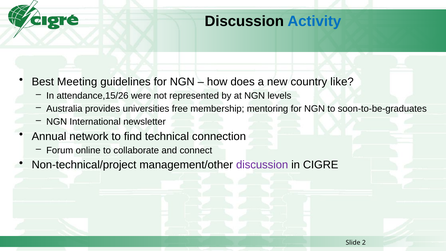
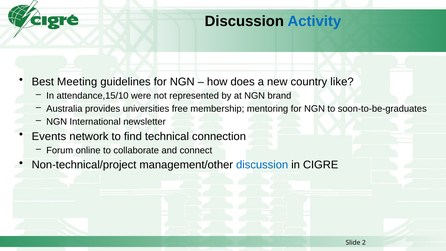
attendance,15/26: attendance,15/26 -> attendance,15/10
levels: levels -> brand
Annual: Annual -> Events
discussion at (262, 165) colour: purple -> blue
